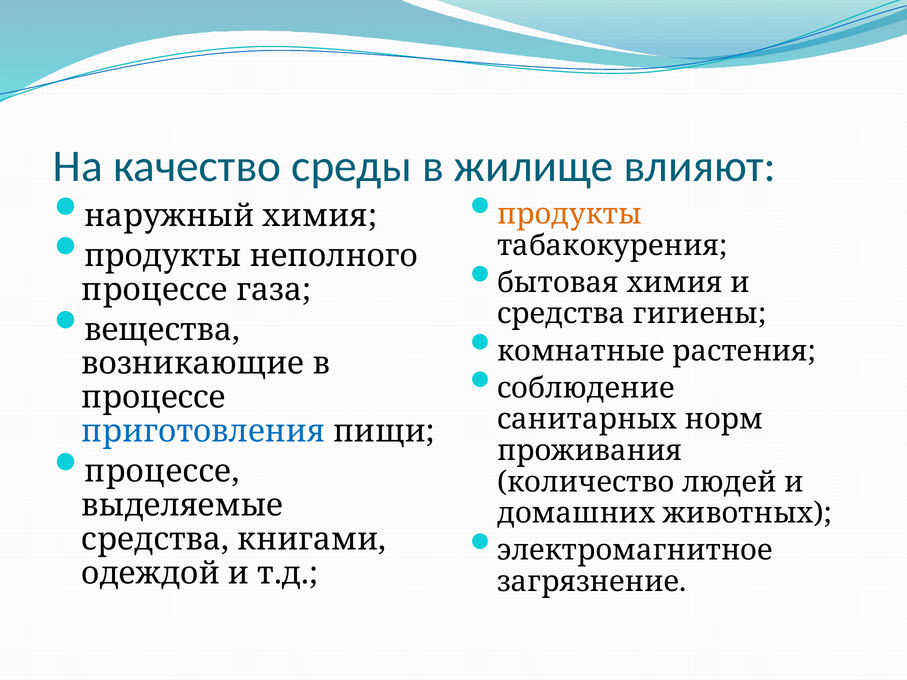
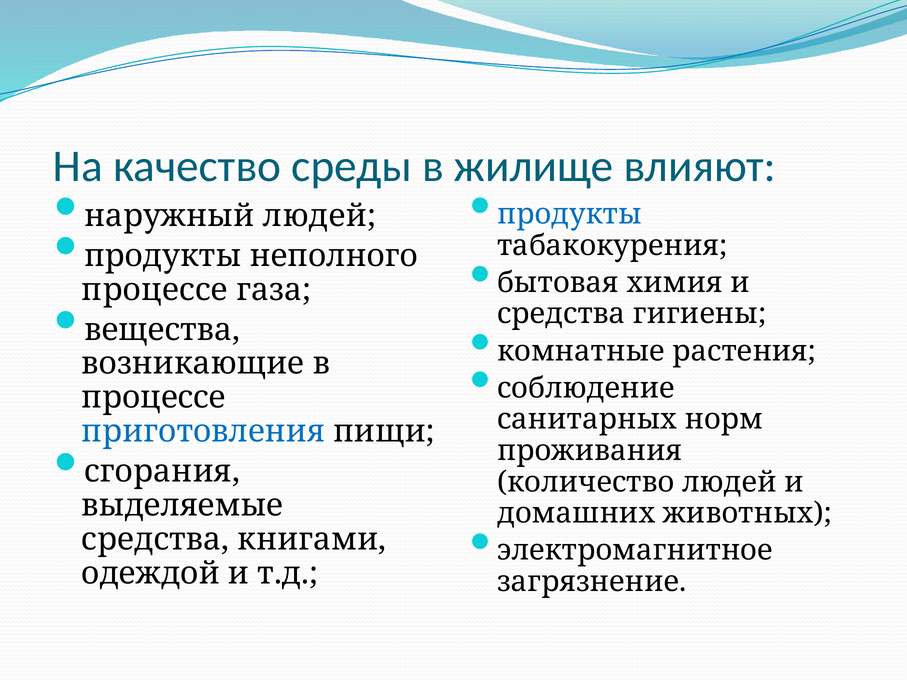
наружный химия: химия -> людей
продукты at (570, 214) colour: orange -> blue
процессе at (162, 472): процессе -> сгорания
